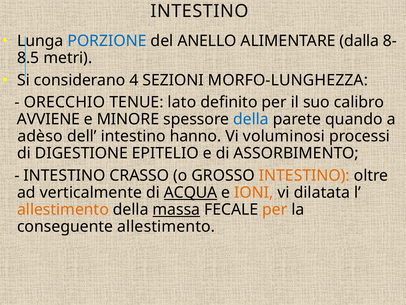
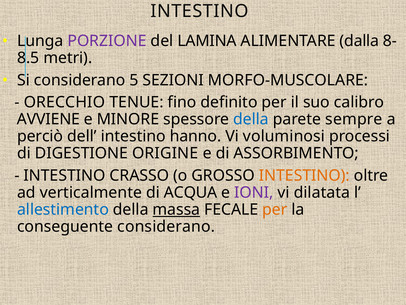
PORZIONE colour: blue -> purple
ANELLO: ANELLO -> LAMINA
4: 4 -> 5
MORFO-LUNGHEZZA: MORFO-LUNGHEZZA -> MORFO-MUSCOLARE
lato: lato -> fino
quando: quando -> sempre
adèso: adèso -> perciò
EPITELIO: EPITELIO -> ORIGINE
ACQUA underline: present -> none
IONI colour: orange -> purple
allestimento at (63, 209) colour: orange -> blue
conseguente allestimento: allestimento -> considerano
